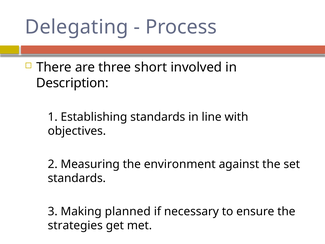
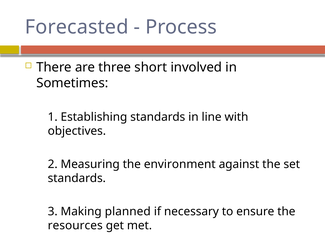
Delegating: Delegating -> Forecasted
Description: Description -> Sometimes
strategies: strategies -> resources
